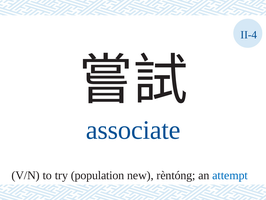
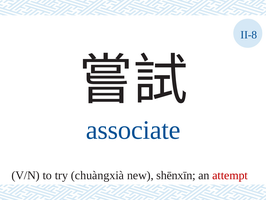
II-4: II-4 -> II-8
population: population -> chuàngxià
rèntóng: rèntóng -> shēnxīn
attempt colour: blue -> red
